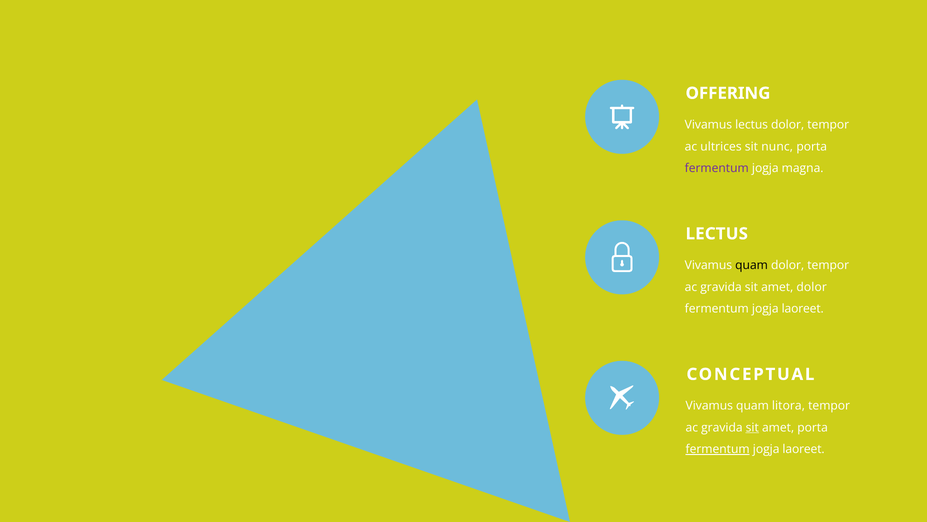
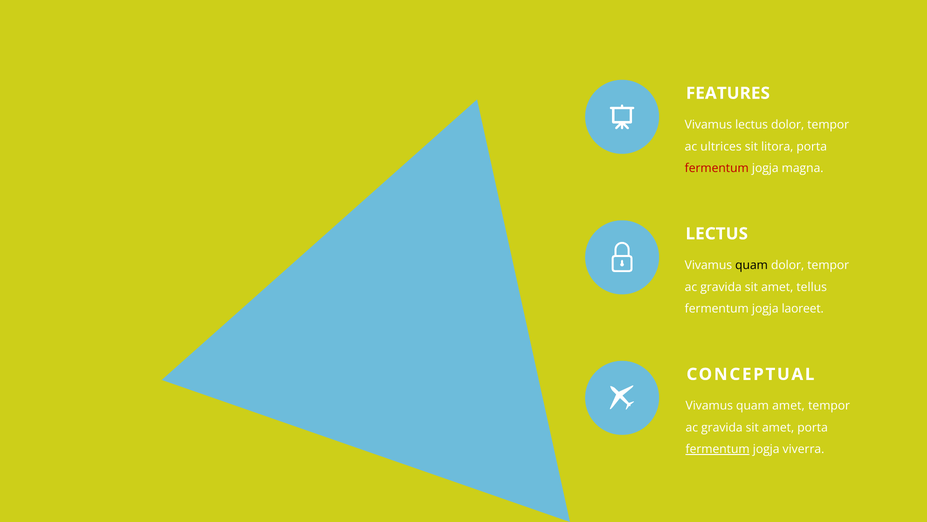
OFFERING: OFFERING -> FEATURES
nunc: nunc -> litora
fermentum at (717, 168) colour: purple -> red
amet dolor: dolor -> tellus
quam litora: litora -> amet
sit at (752, 427) underline: present -> none
laoreet at (804, 449): laoreet -> viverra
